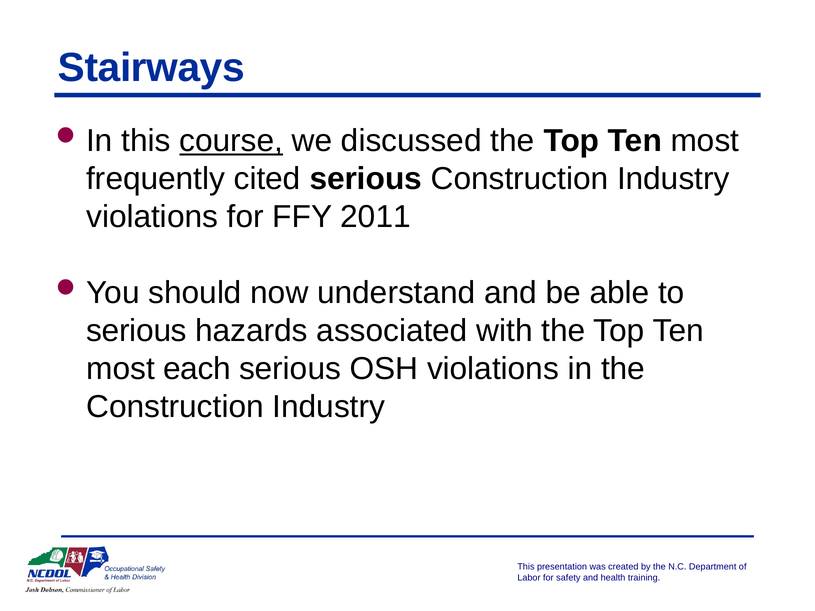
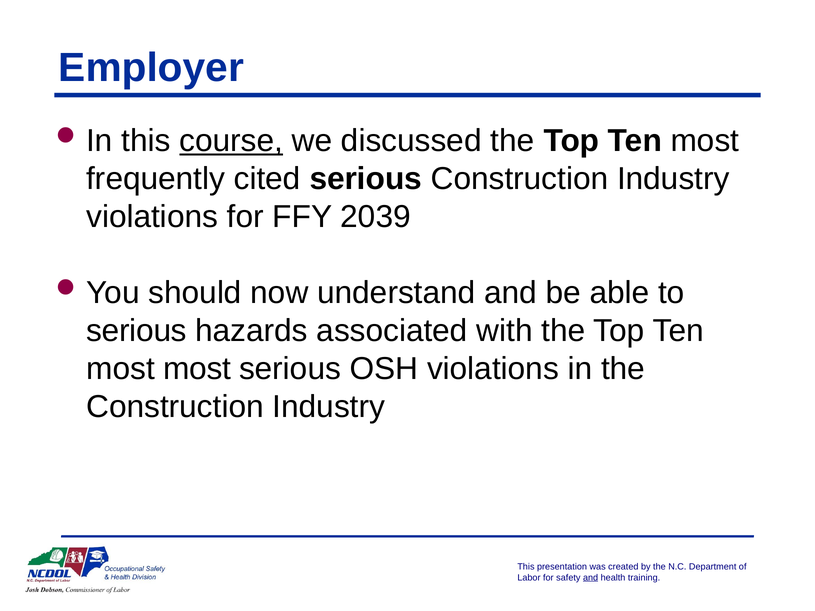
Stairways: Stairways -> Employer
2011: 2011 -> 2039
most each: each -> most
and at (591, 578) underline: none -> present
